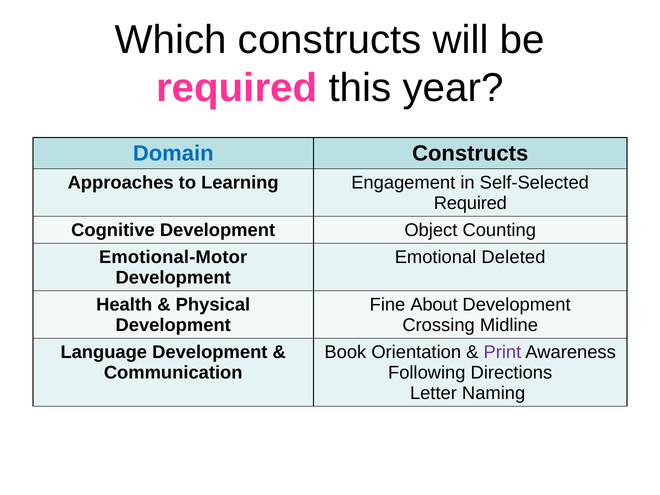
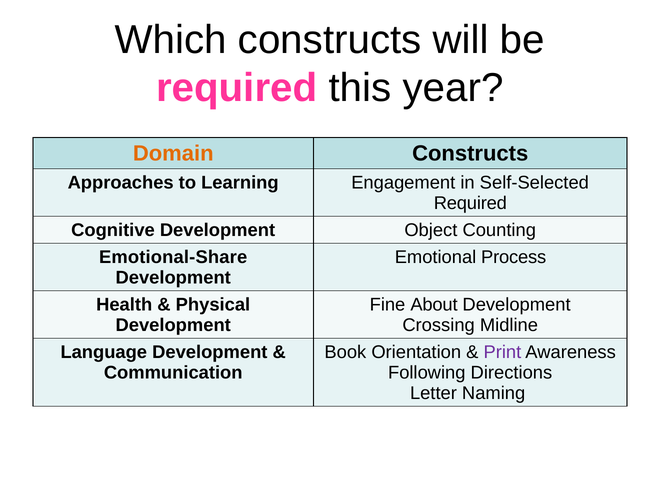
Domain colour: blue -> orange
Emotional-Motor: Emotional-Motor -> Emotional-Share
Deleted: Deleted -> Process
